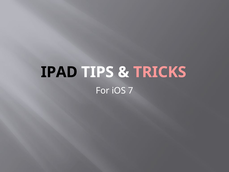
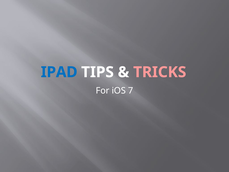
IPAD colour: black -> blue
